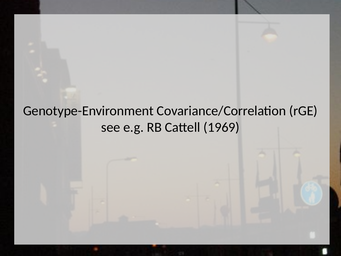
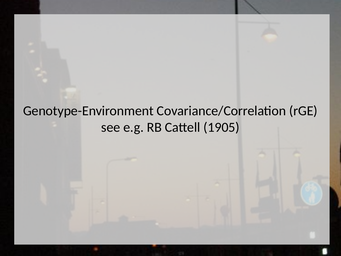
1969: 1969 -> 1905
